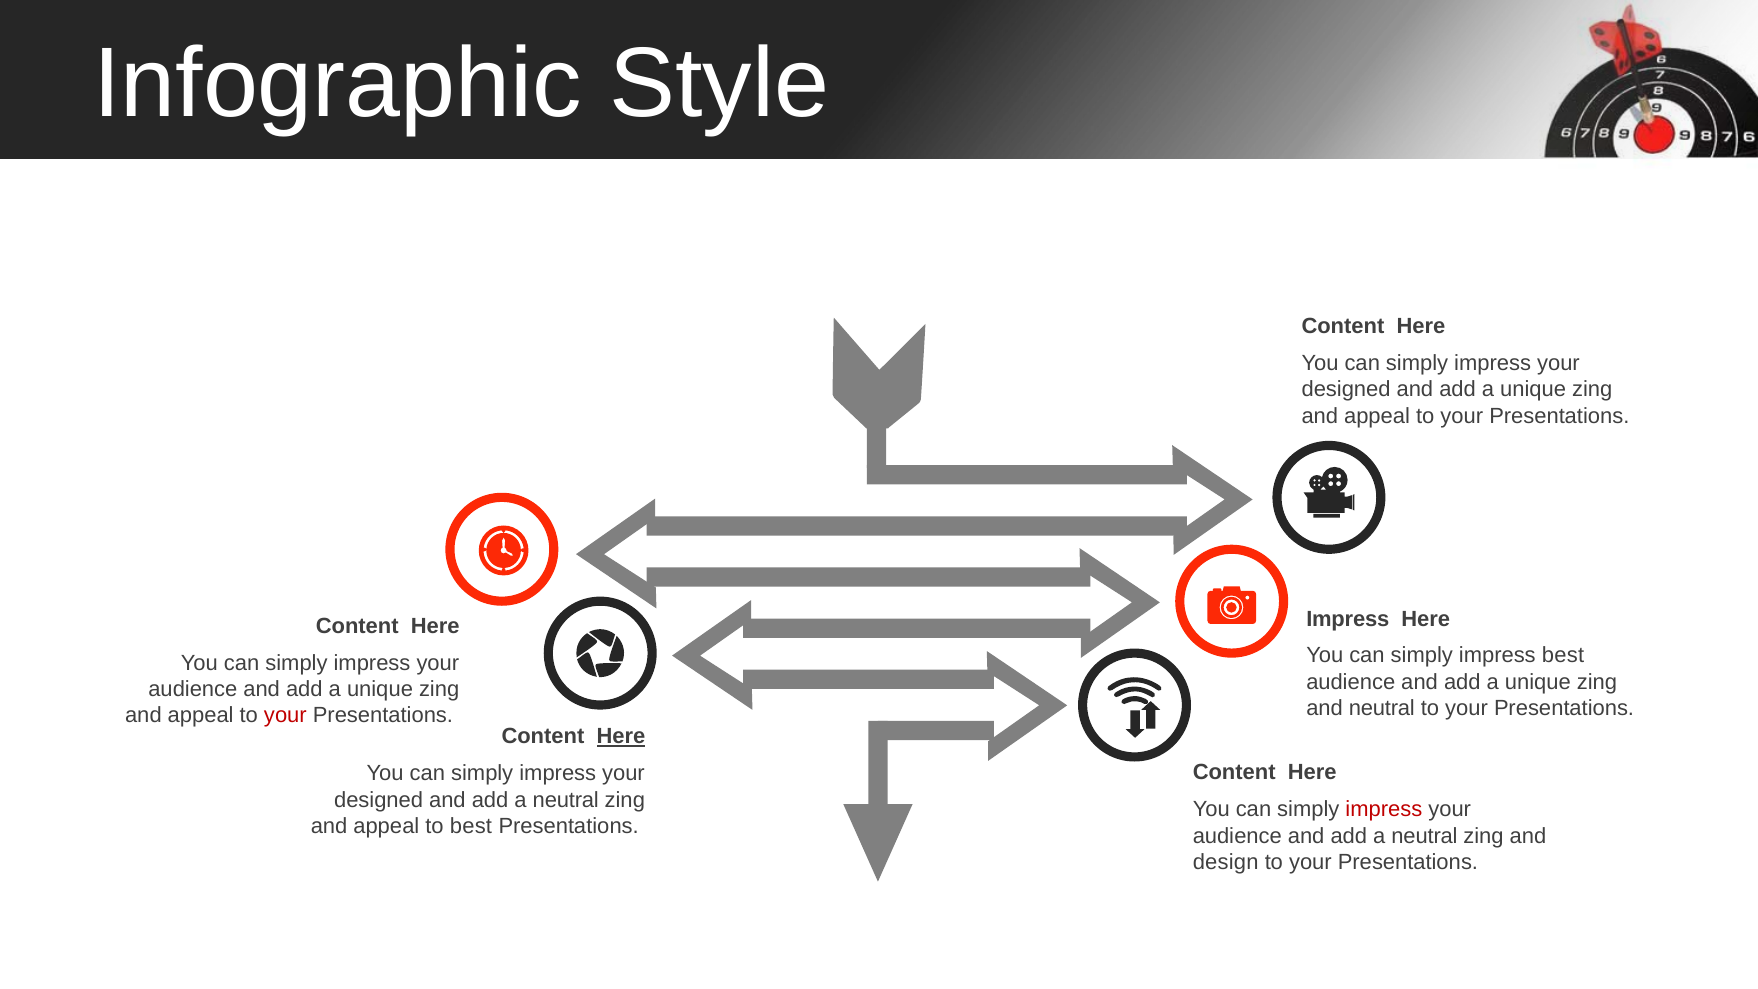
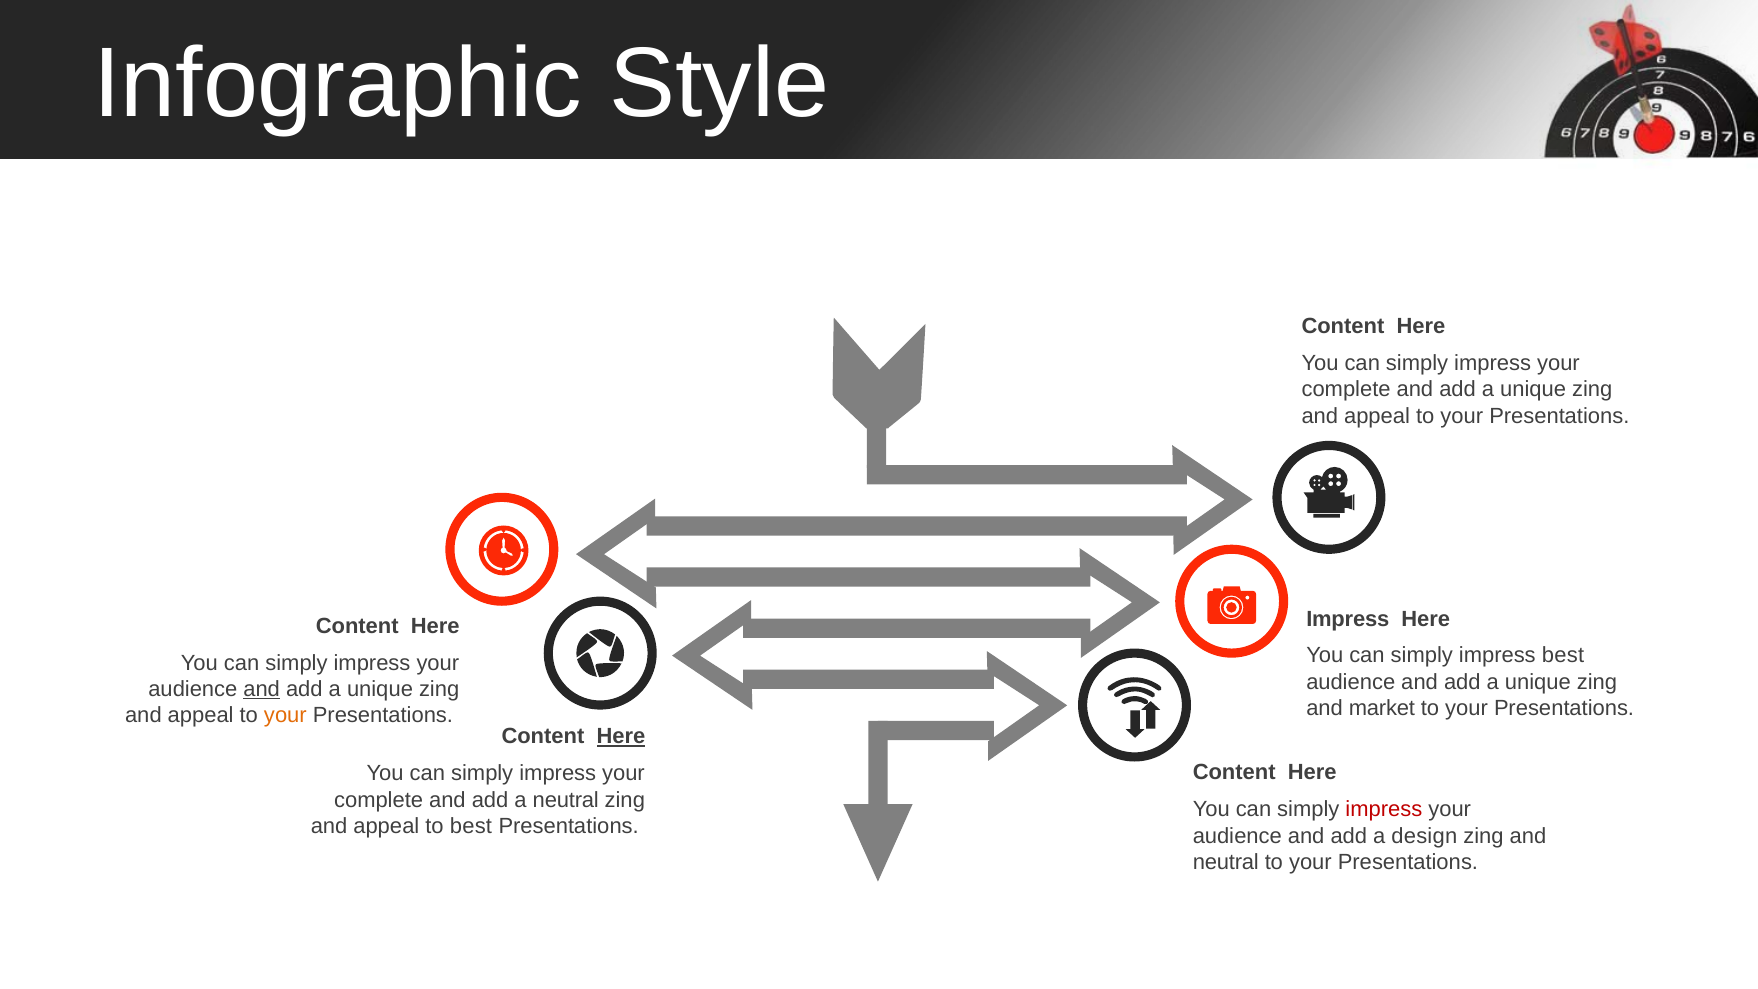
designed at (1346, 389): designed -> complete
and at (262, 689) underline: none -> present
and neutral: neutral -> market
your at (285, 716) colour: red -> orange
designed at (379, 800): designed -> complete
neutral at (1425, 836): neutral -> design
design at (1226, 862): design -> neutral
